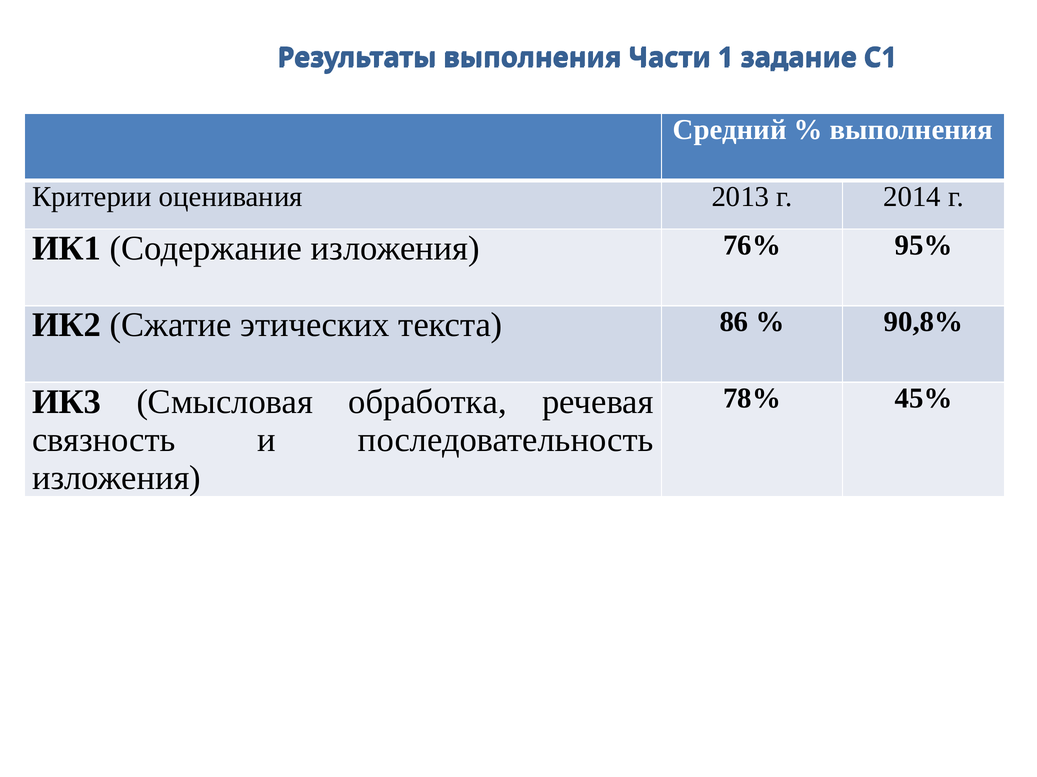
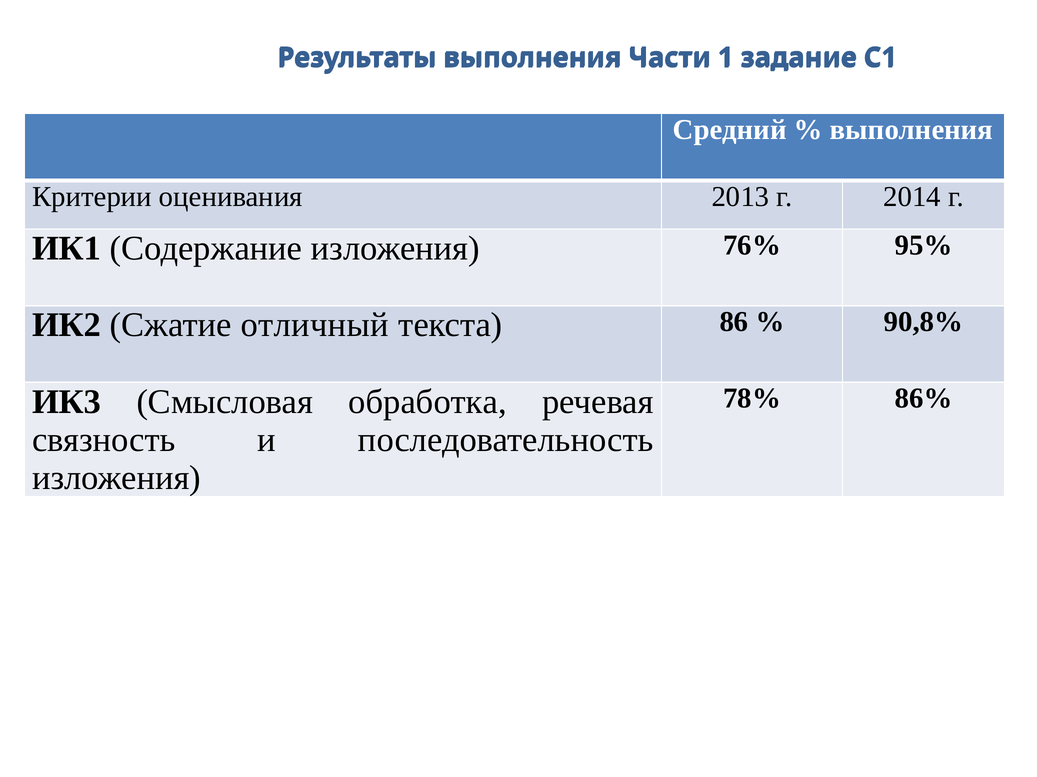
этических: этических -> отличный
45%: 45% -> 86%
